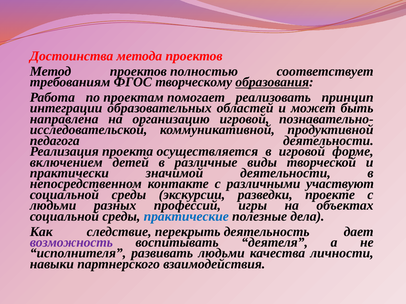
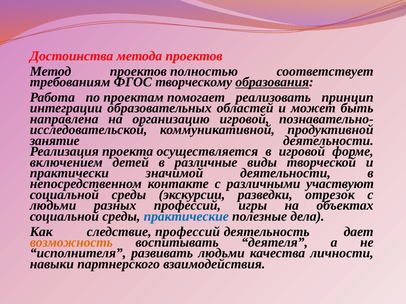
педагога: педагога -> занятие
проекте: проекте -> отрезок
следствие перекрыть: перекрыть -> профессий
возможность colour: purple -> orange
